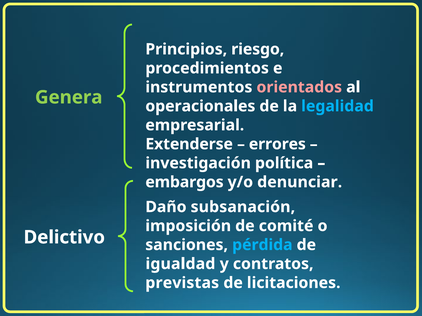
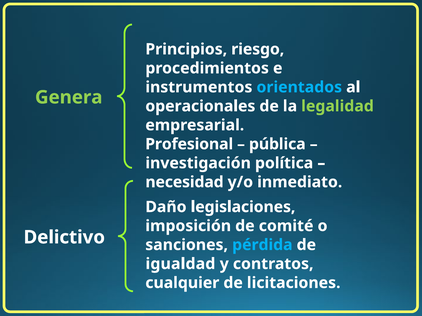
orientados colour: pink -> light blue
legalidad colour: light blue -> light green
Extenderse: Extenderse -> Profesional
errores: errores -> pública
embargos: embargos -> necesidad
denunciar: denunciar -> inmediato
subsanación: subsanación -> legislaciones
previstas: previstas -> cualquier
